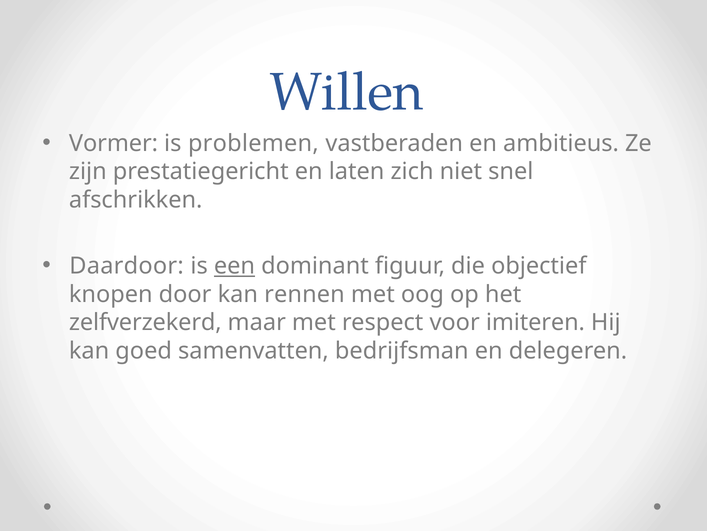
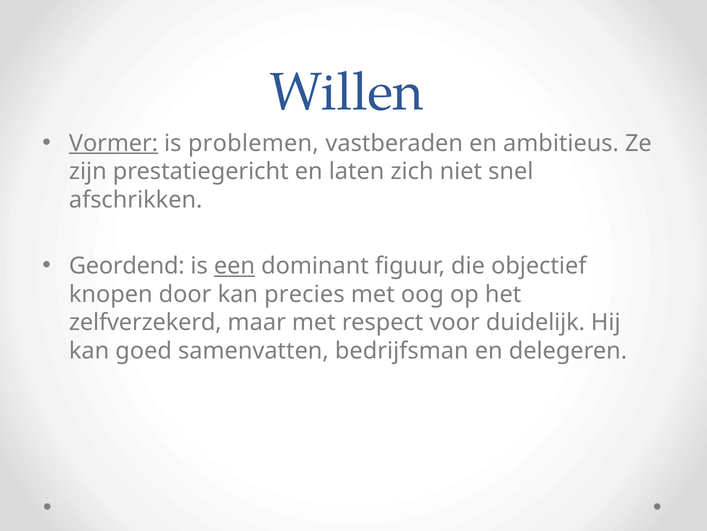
Vormer underline: none -> present
Daardoor: Daardoor -> Geordend
rennen: rennen -> precies
imiteren: imiteren -> duidelijk
